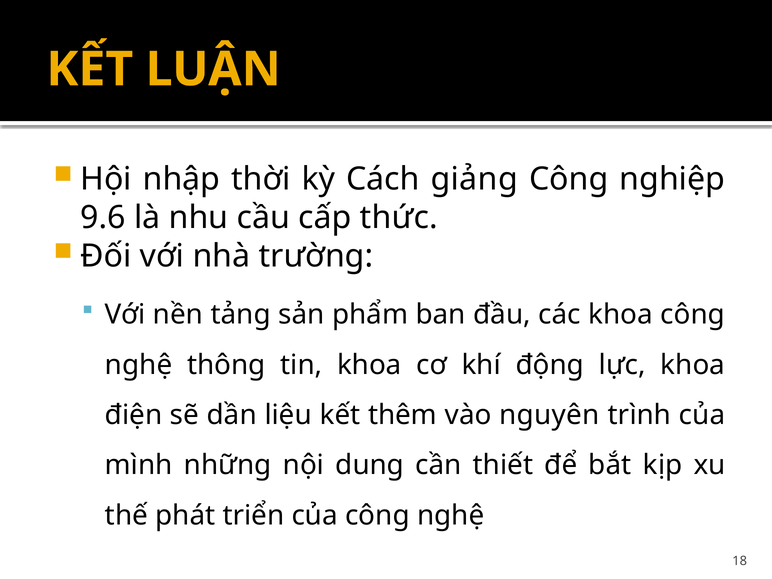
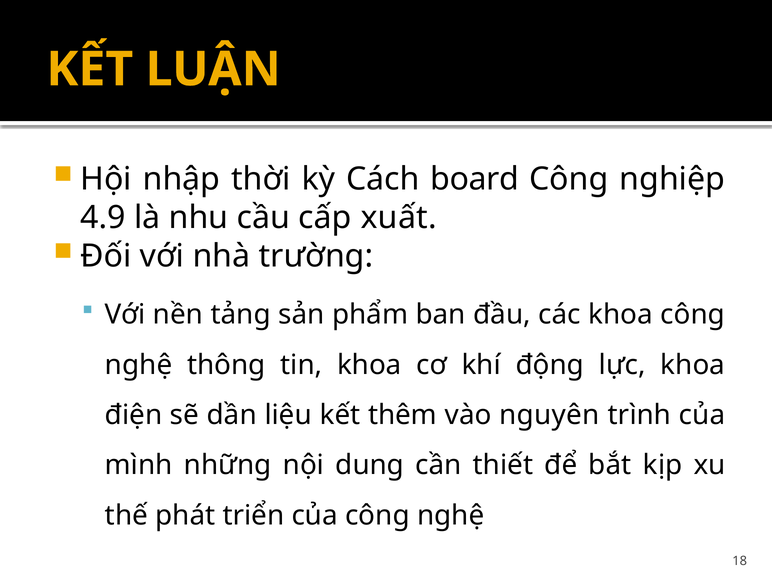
giảng: giảng -> board
9.6: 9.6 -> 4.9
thức: thức -> xuất
